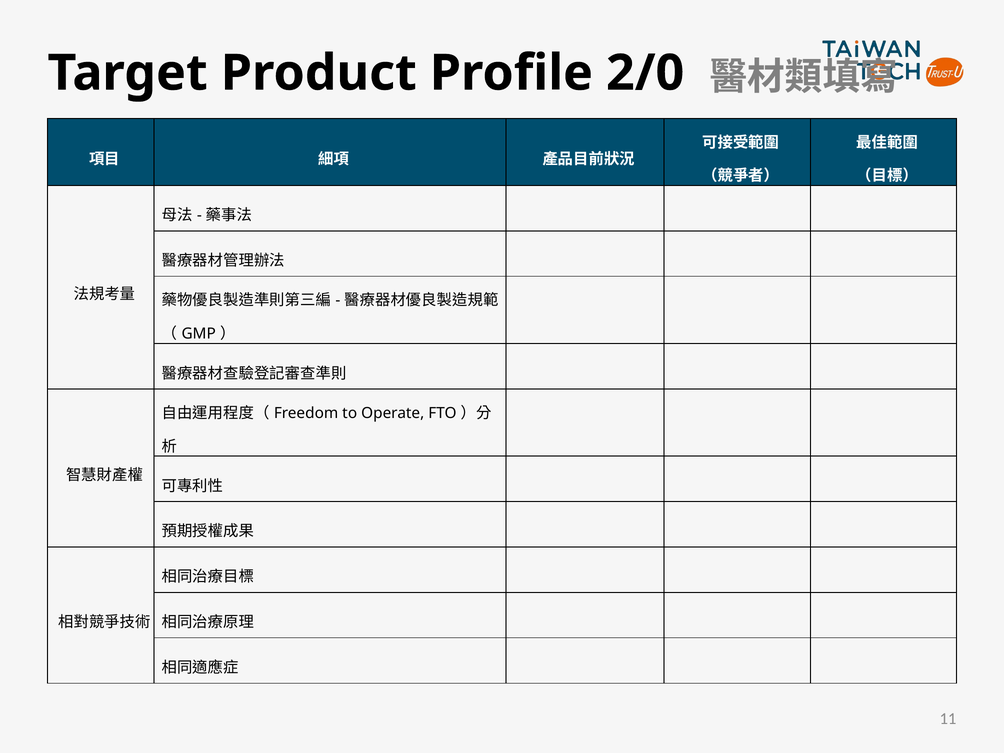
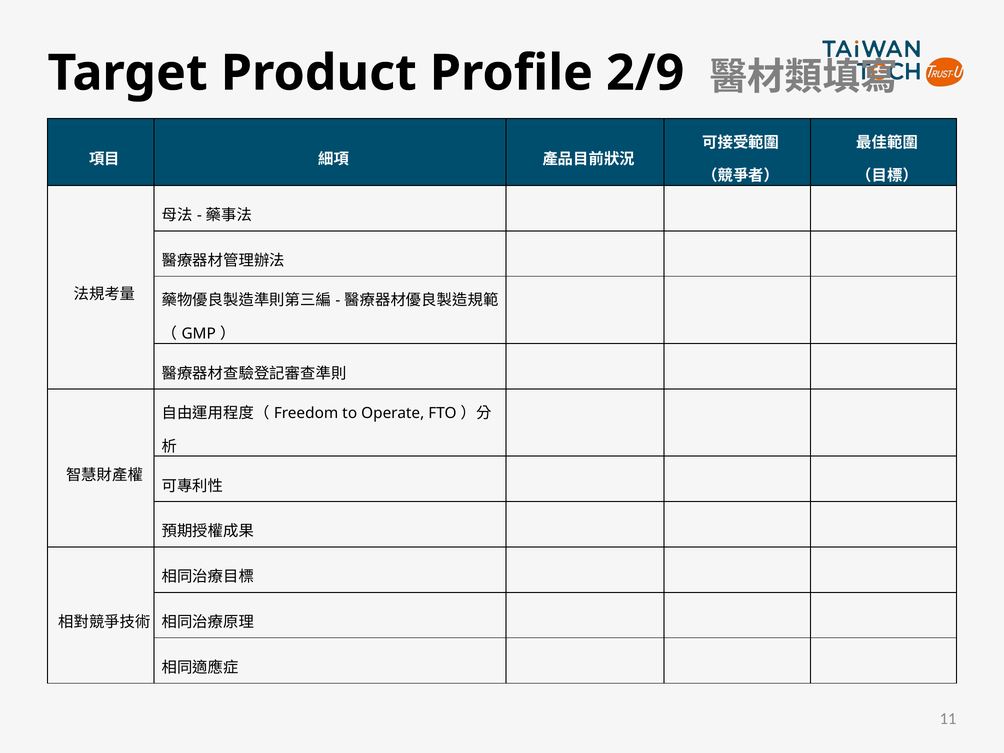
2/0: 2/0 -> 2/9
